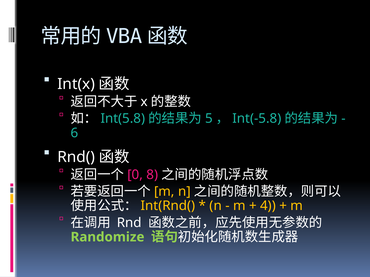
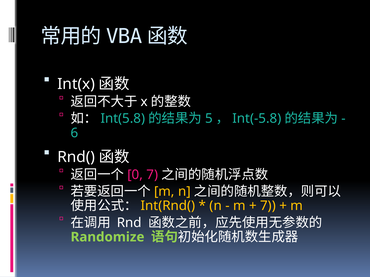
8 at (152, 175): 8 -> 7
4 at (268, 206): 4 -> 7
